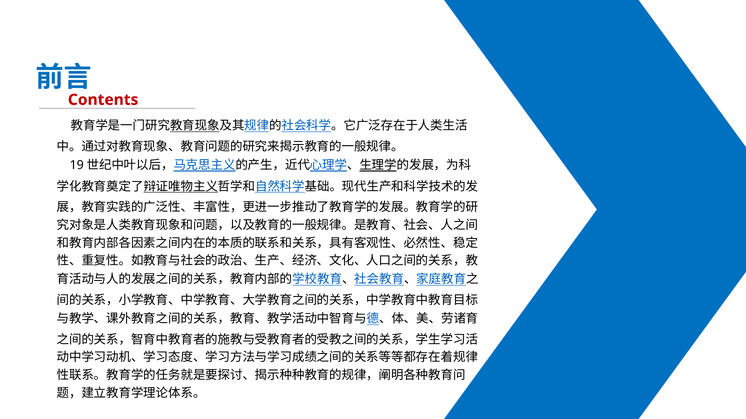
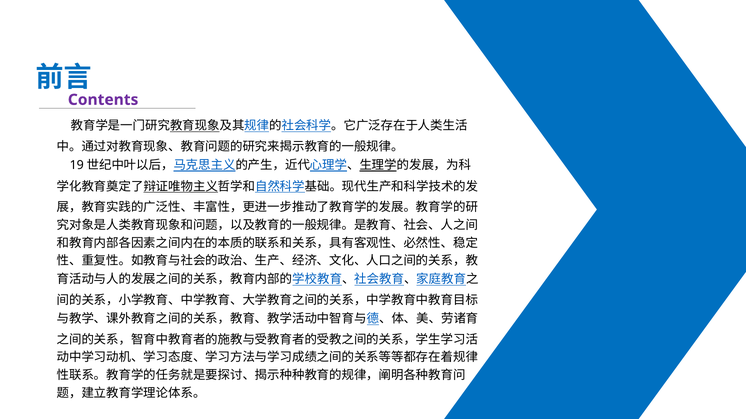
Contents colour: red -> purple
